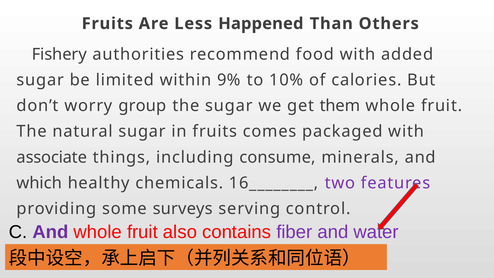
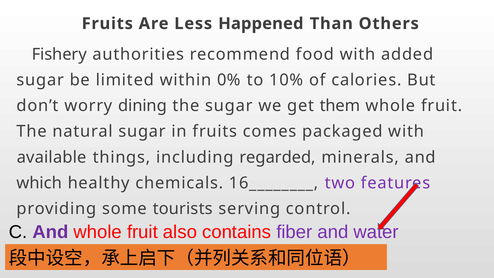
9%: 9% -> 0%
group: group -> dining
associate: associate -> available
consume: consume -> regarded
surveys: surveys -> tourists
